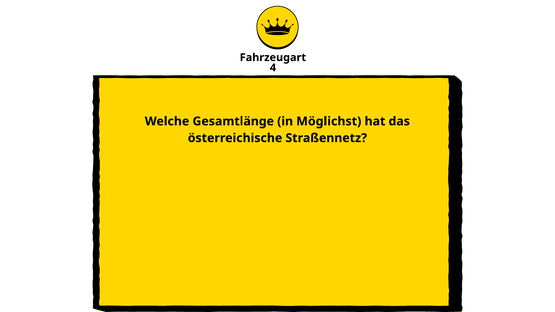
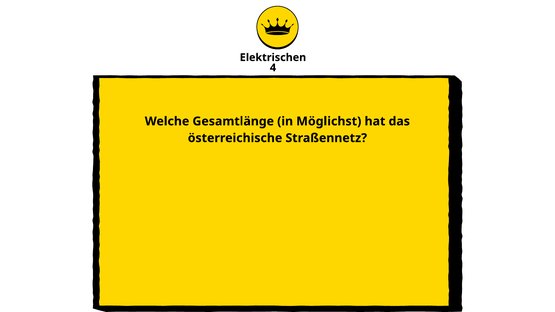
Fahrzeugart: Fahrzeugart -> Elektrischen
